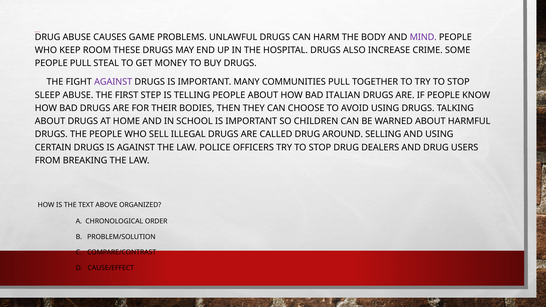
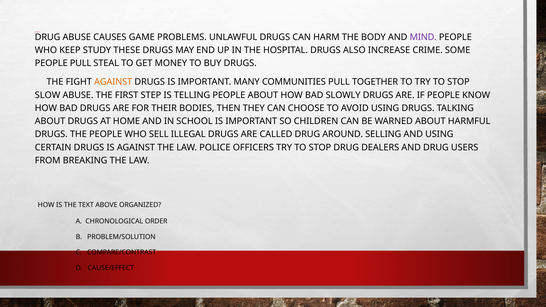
ROOM: ROOM -> STUDY
AGAINST at (113, 82) colour: purple -> orange
SLEEP: SLEEP -> SLOW
ITALIAN: ITALIAN -> SLOWLY
